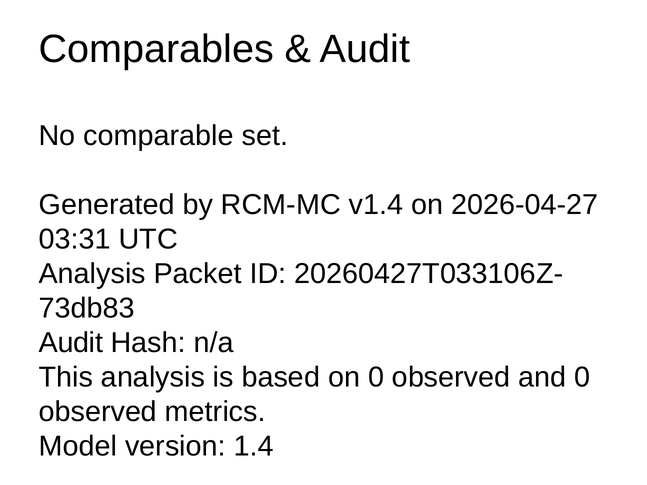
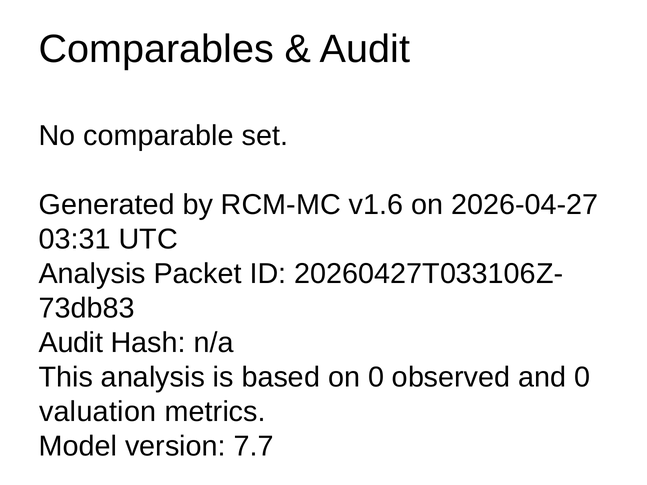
v1.4: v1.4 -> v1.6
observed at (98, 412): observed -> valuation
1.4: 1.4 -> 7.7
